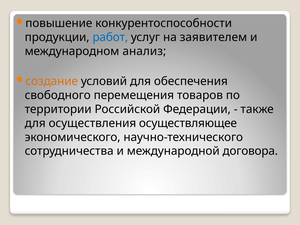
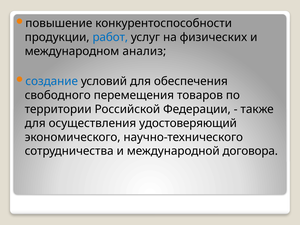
заявителем: заявителем -> физических
создание colour: orange -> blue
осуществляющее: осуществляющее -> удостоверяющий
